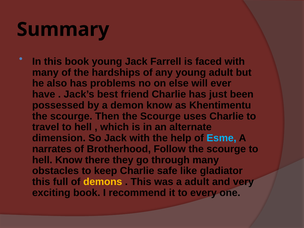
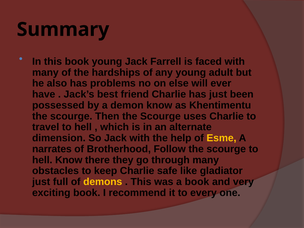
Esme colour: light blue -> yellow
this at (41, 182): this -> just
a adult: adult -> book
